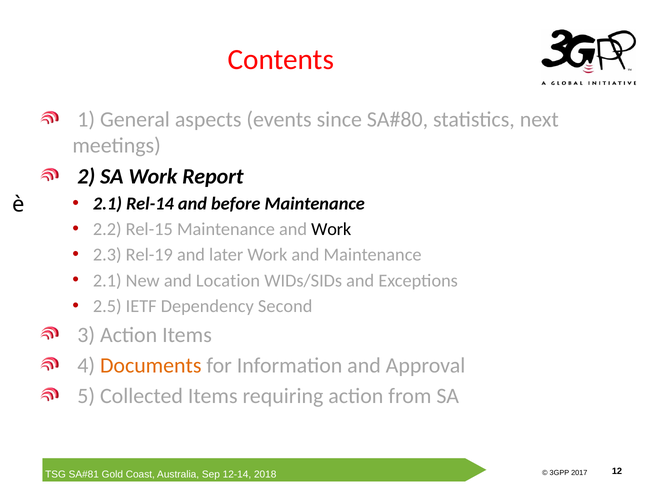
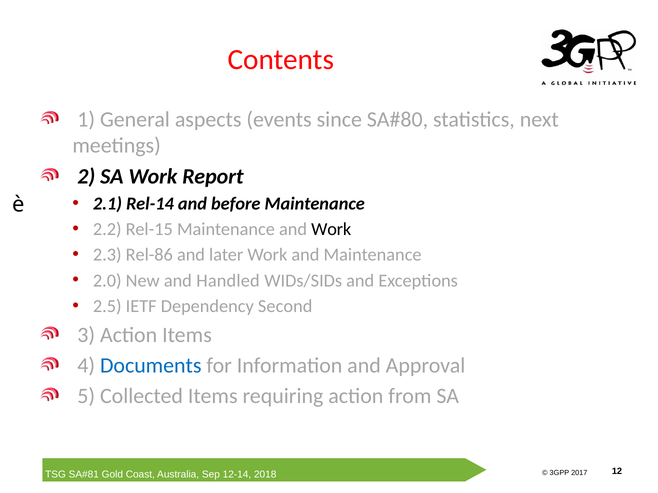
Rel-19: Rel-19 -> Rel-86
2.1 at (107, 281): 2.1 -> 2.0
Location: Location -> Handled
Documents colour: orange -> blue
